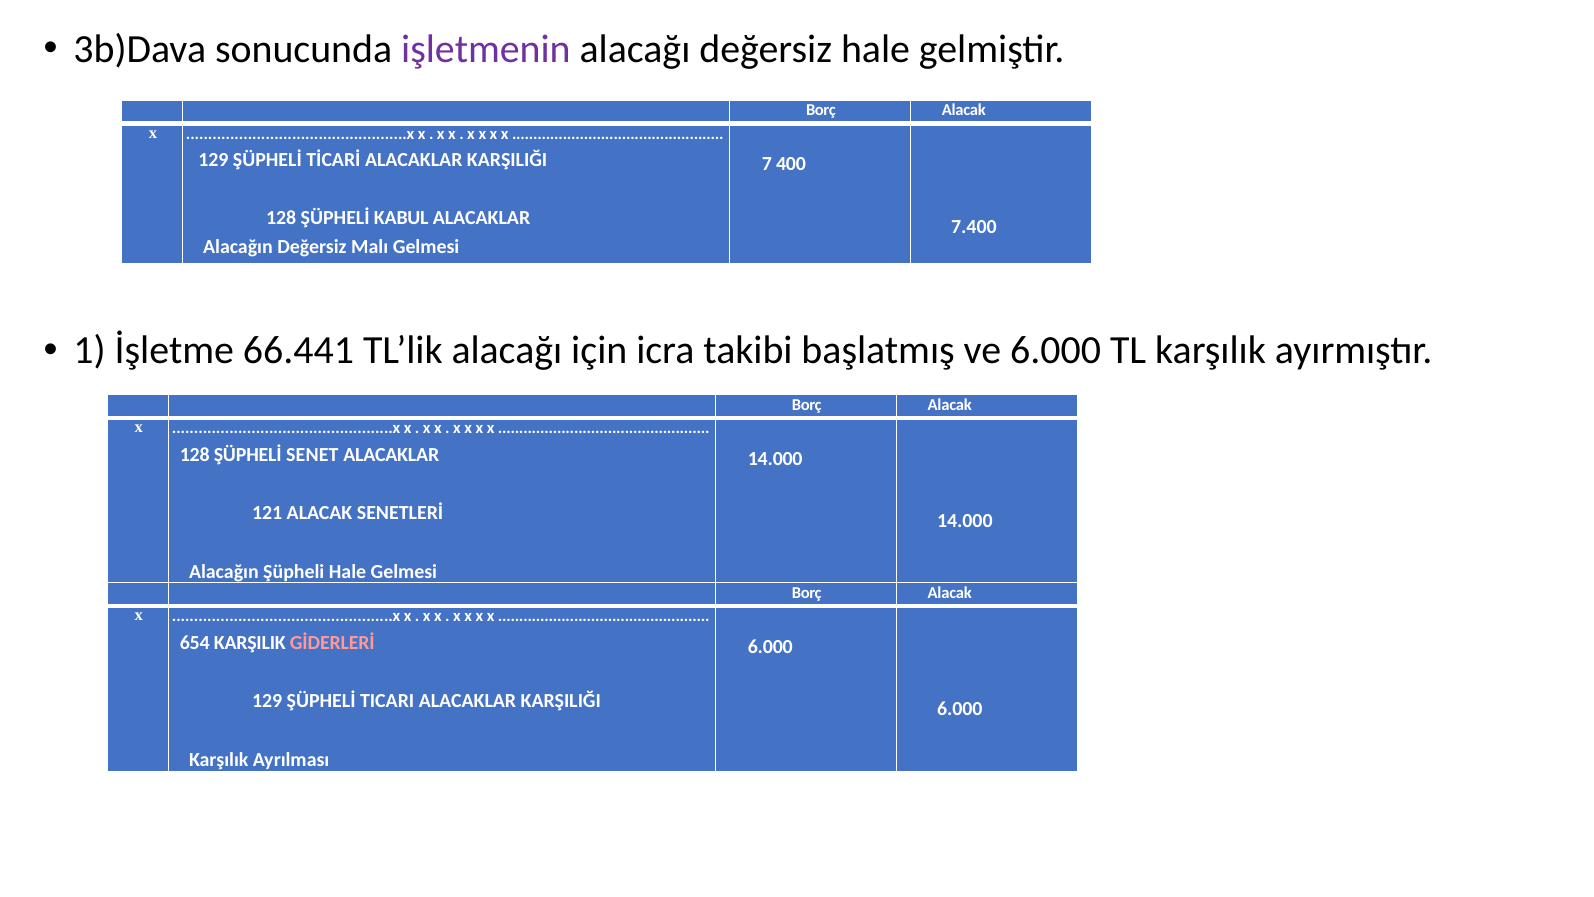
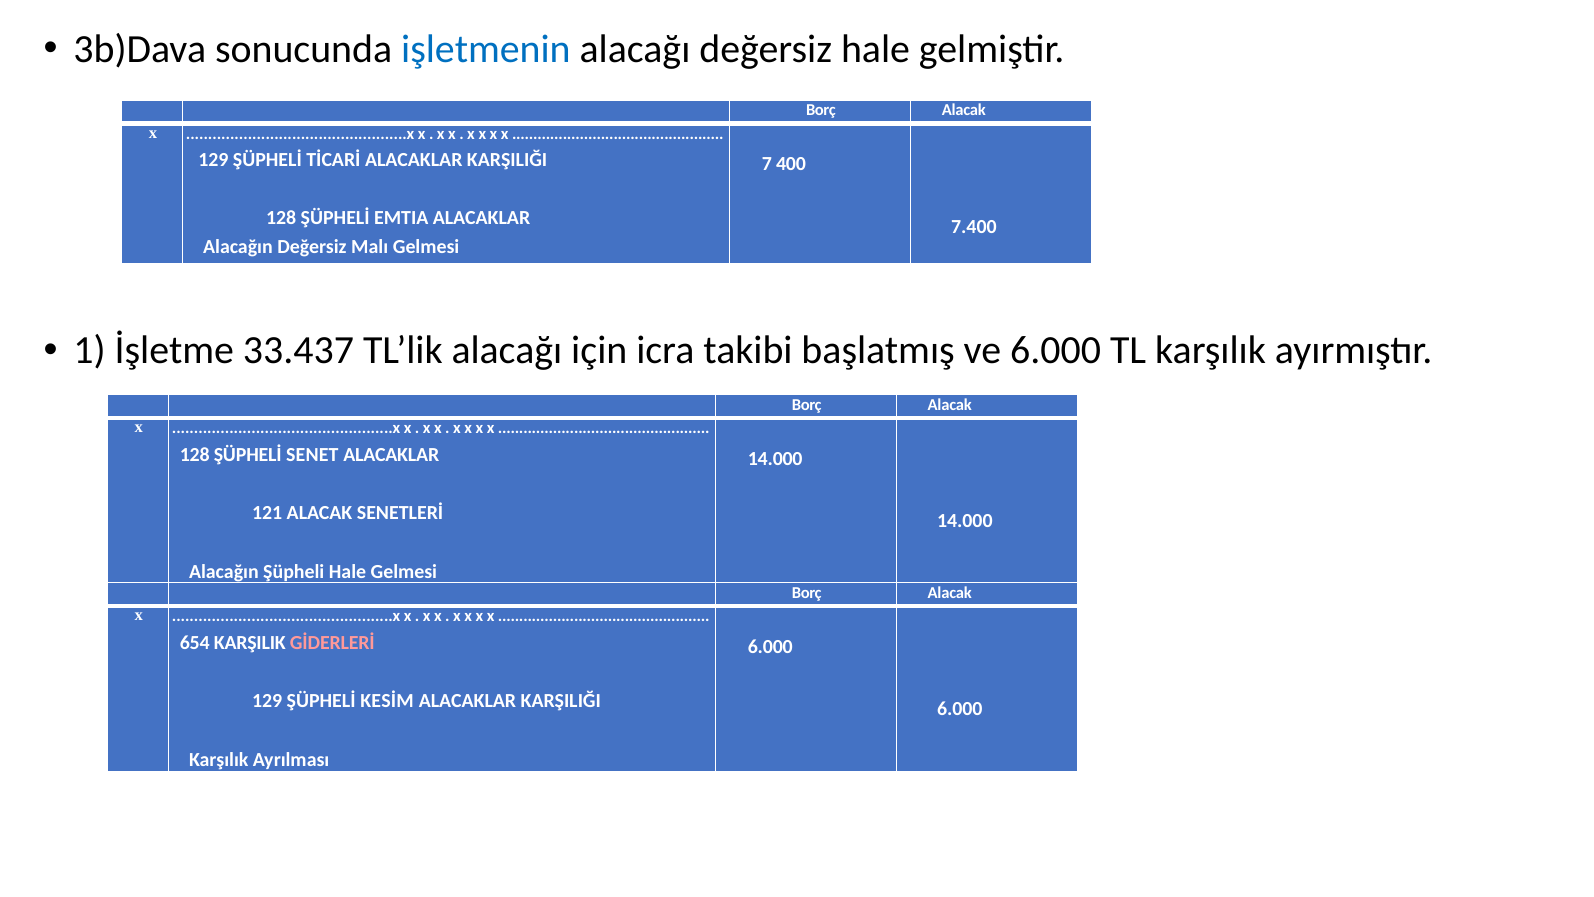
işletmenin colour: purple -> blue
KABUL: KABUL -> EMTIA
66.441: 66.441 -> 33.437
TICARI: TICARI -> KESİM
